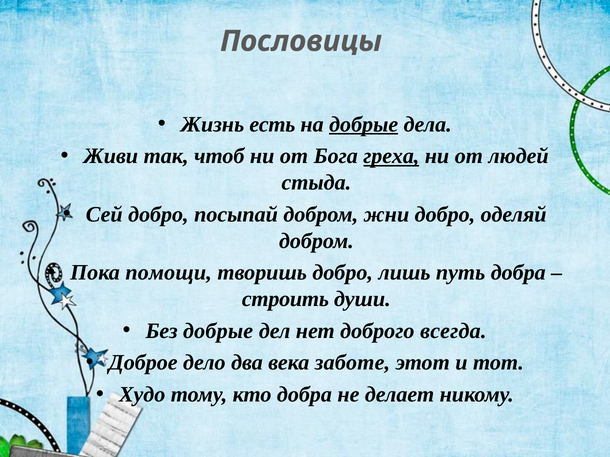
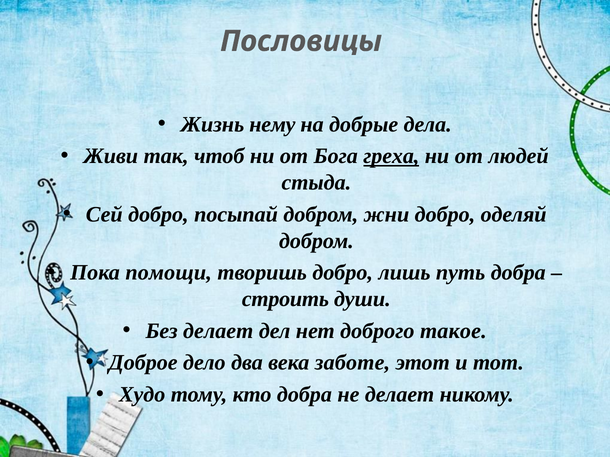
есть: есть -> нему
добрые at (364, 125) underline: present -> none
Без добрые: добрые -> делает
всегда: всегда -> такое
